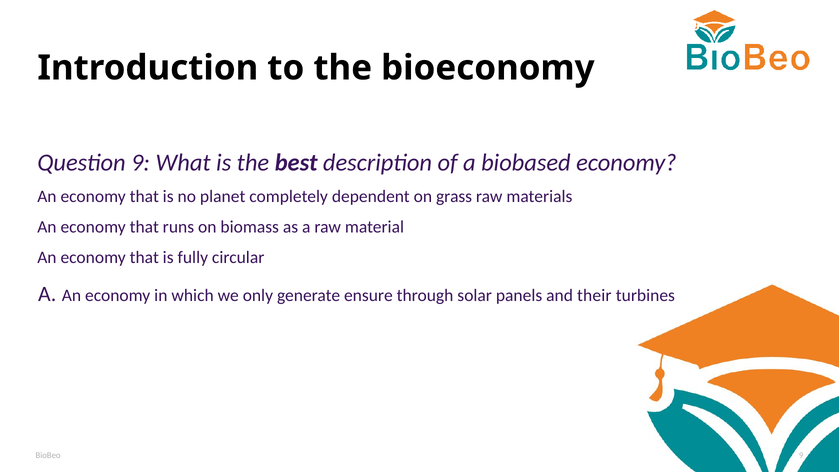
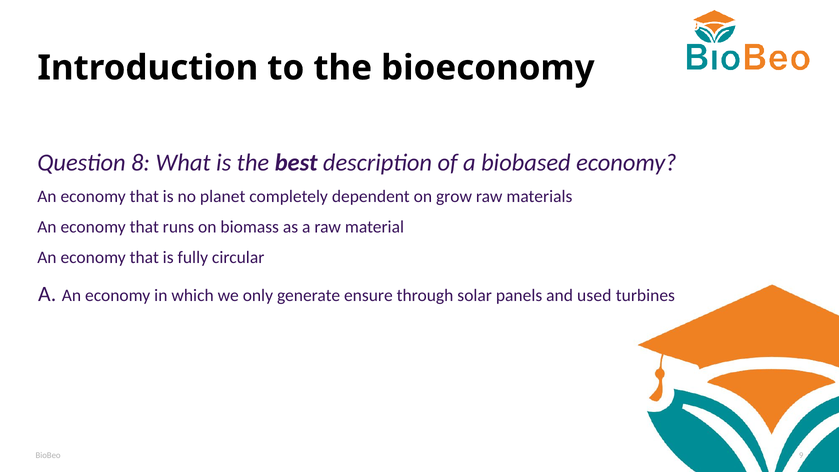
Question 9: 9 -> 8
grass: grass -> grow
their: their -> used
